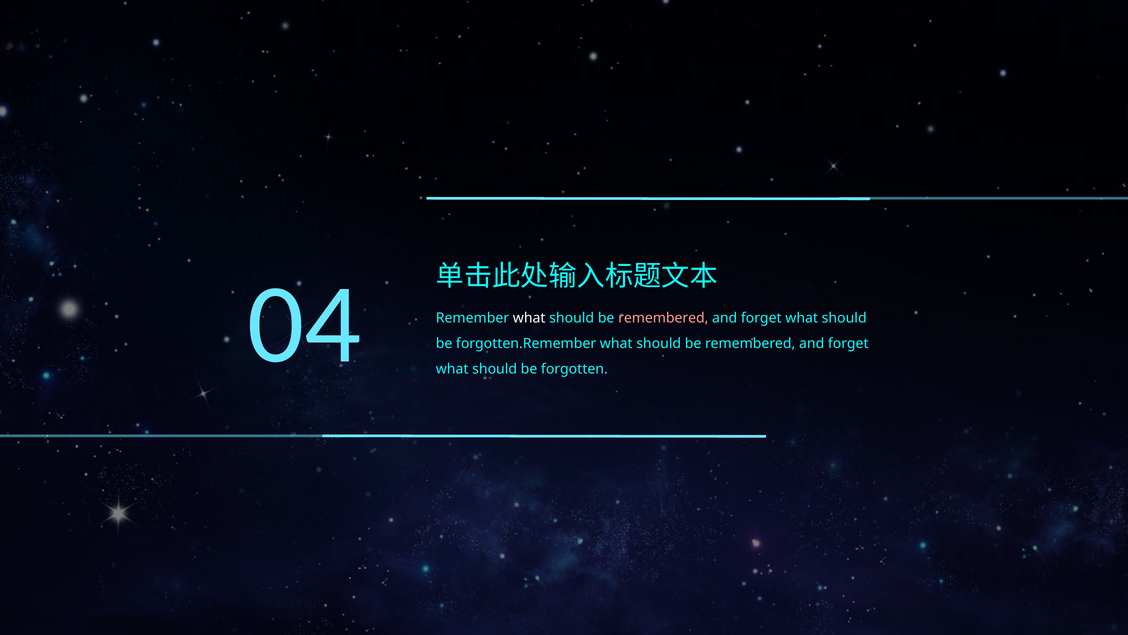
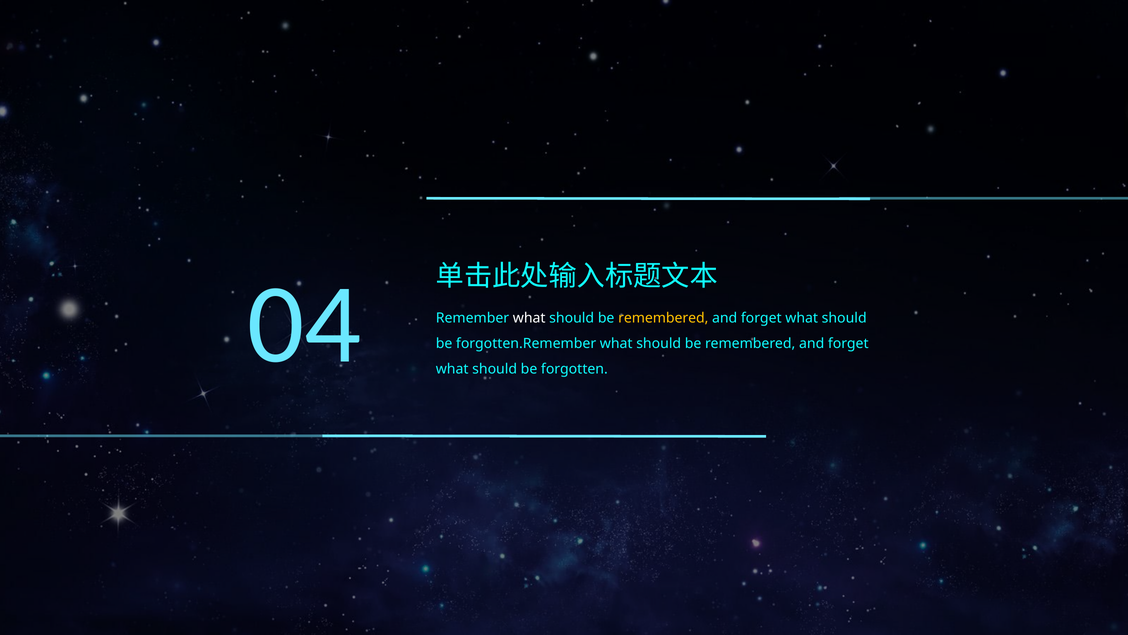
remembered at (663, 318) colour: pink -> yellow
